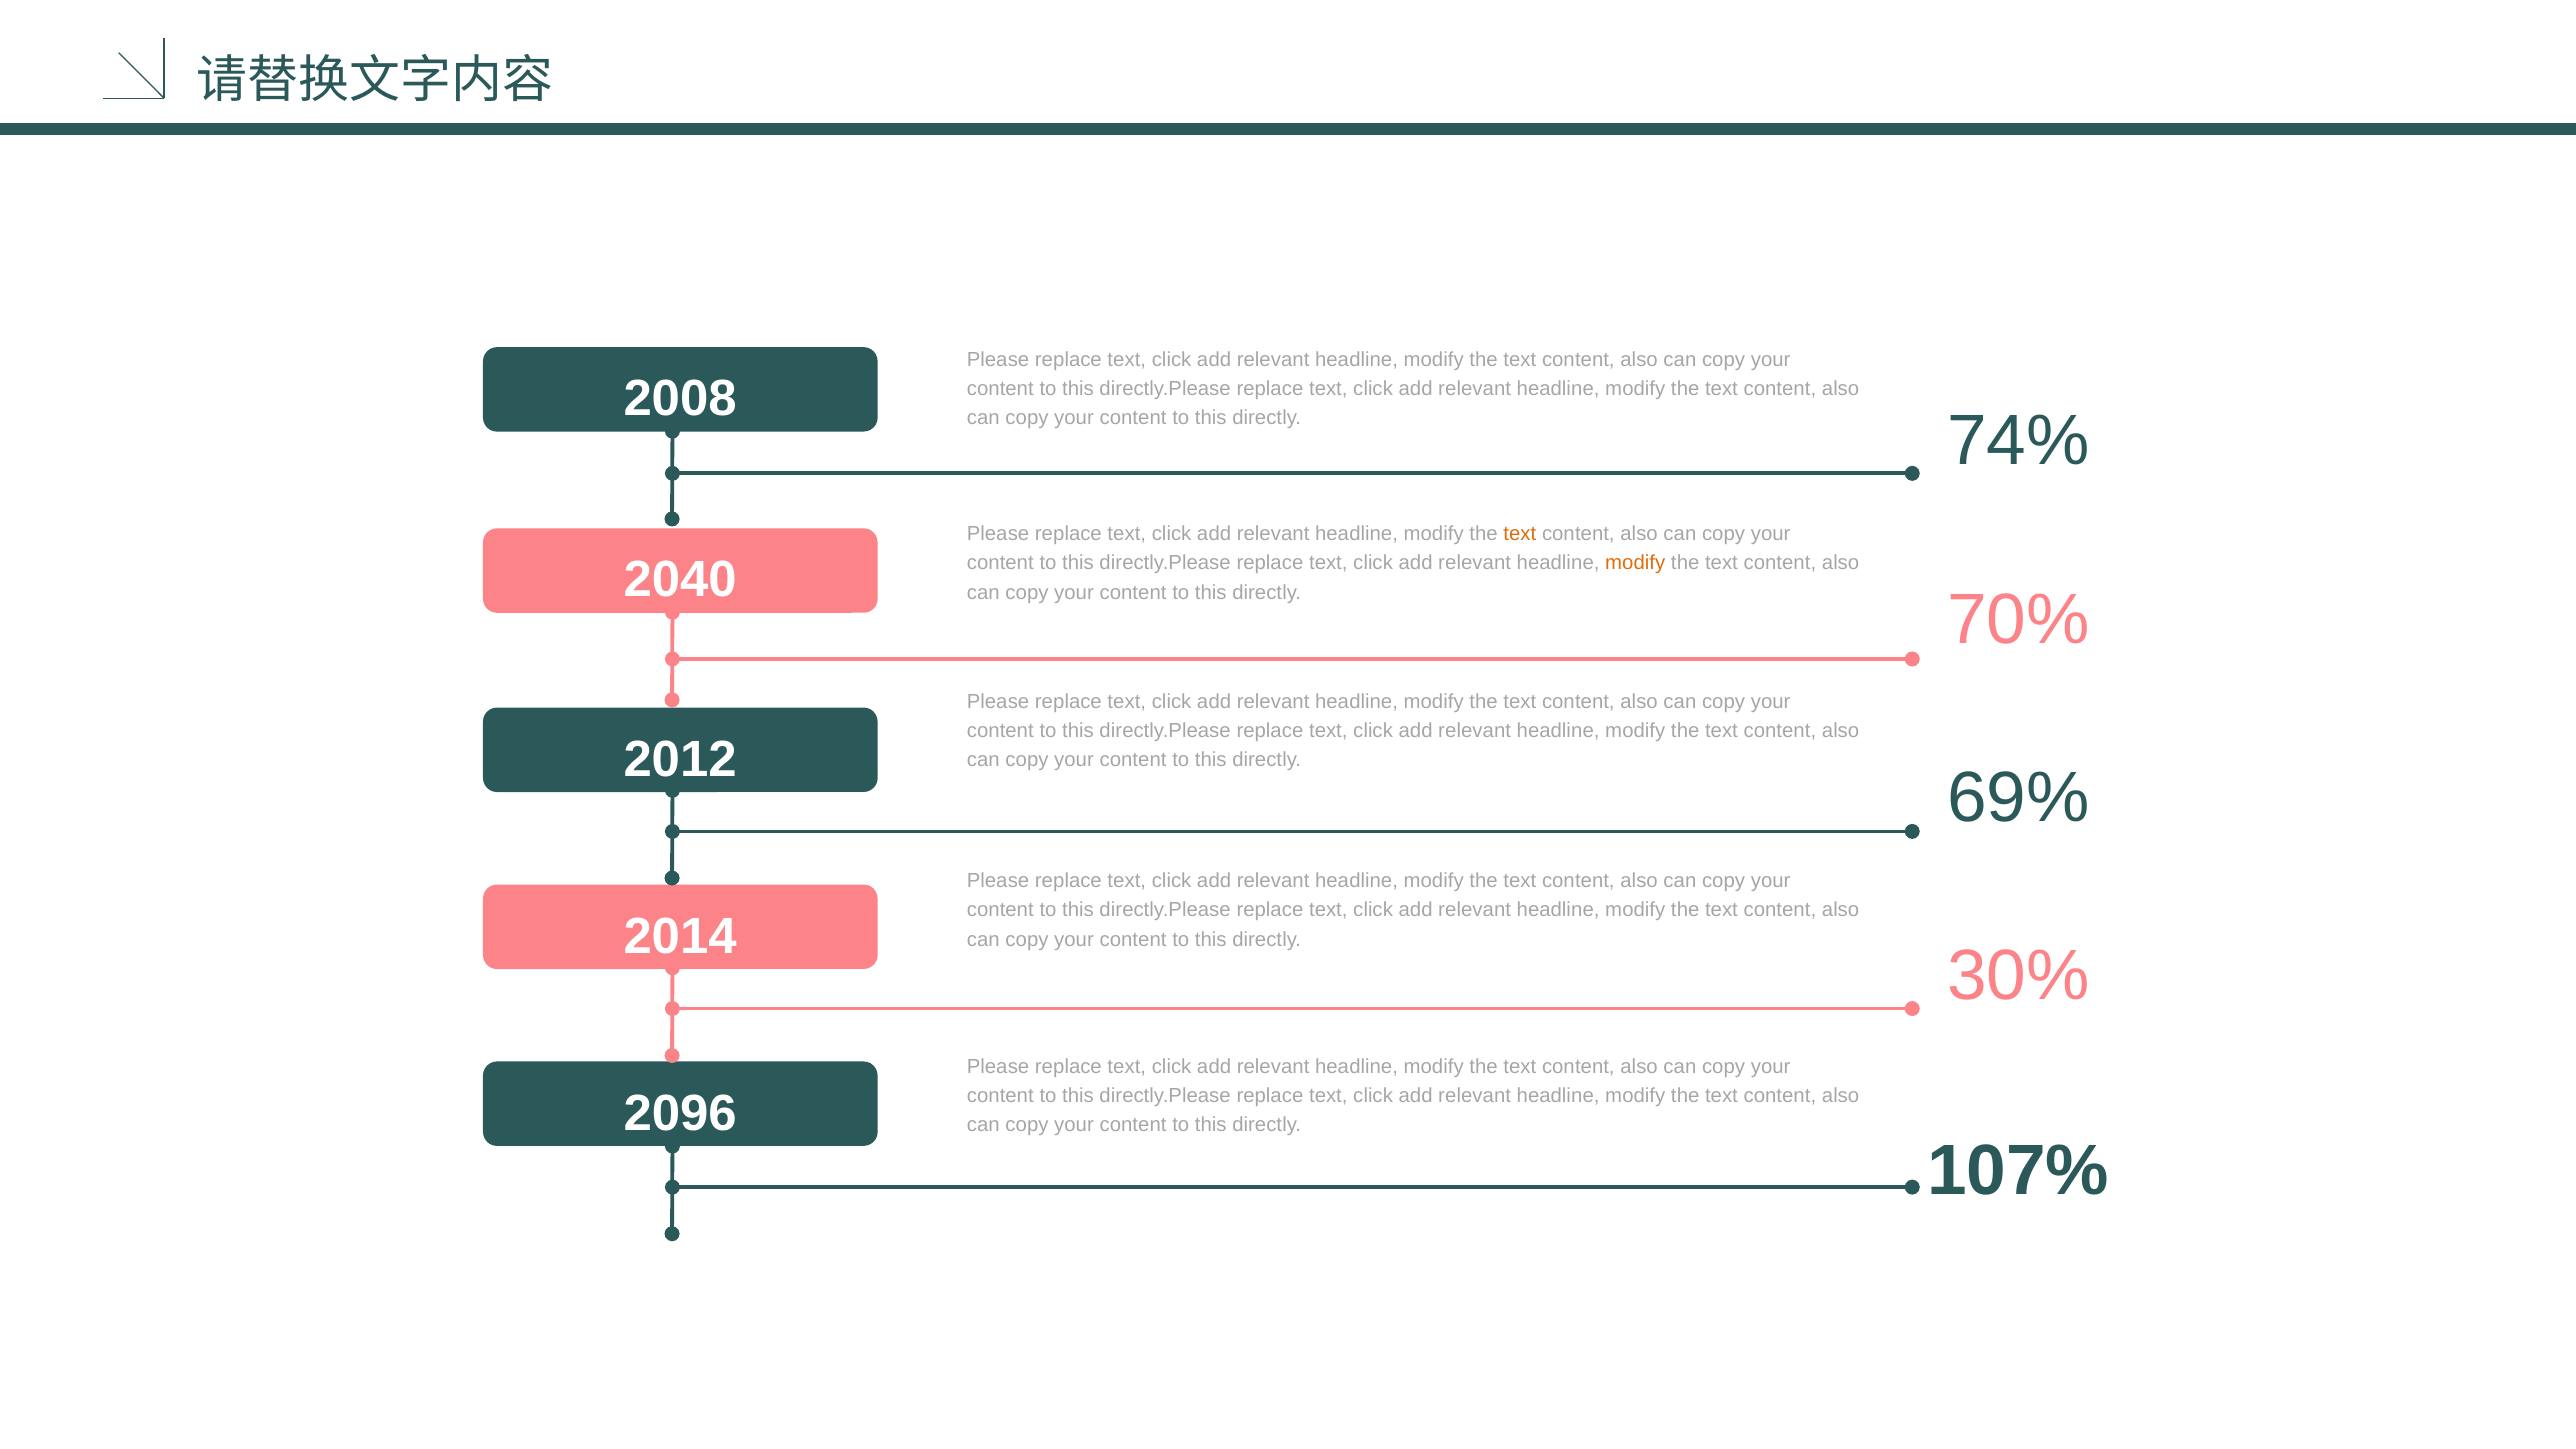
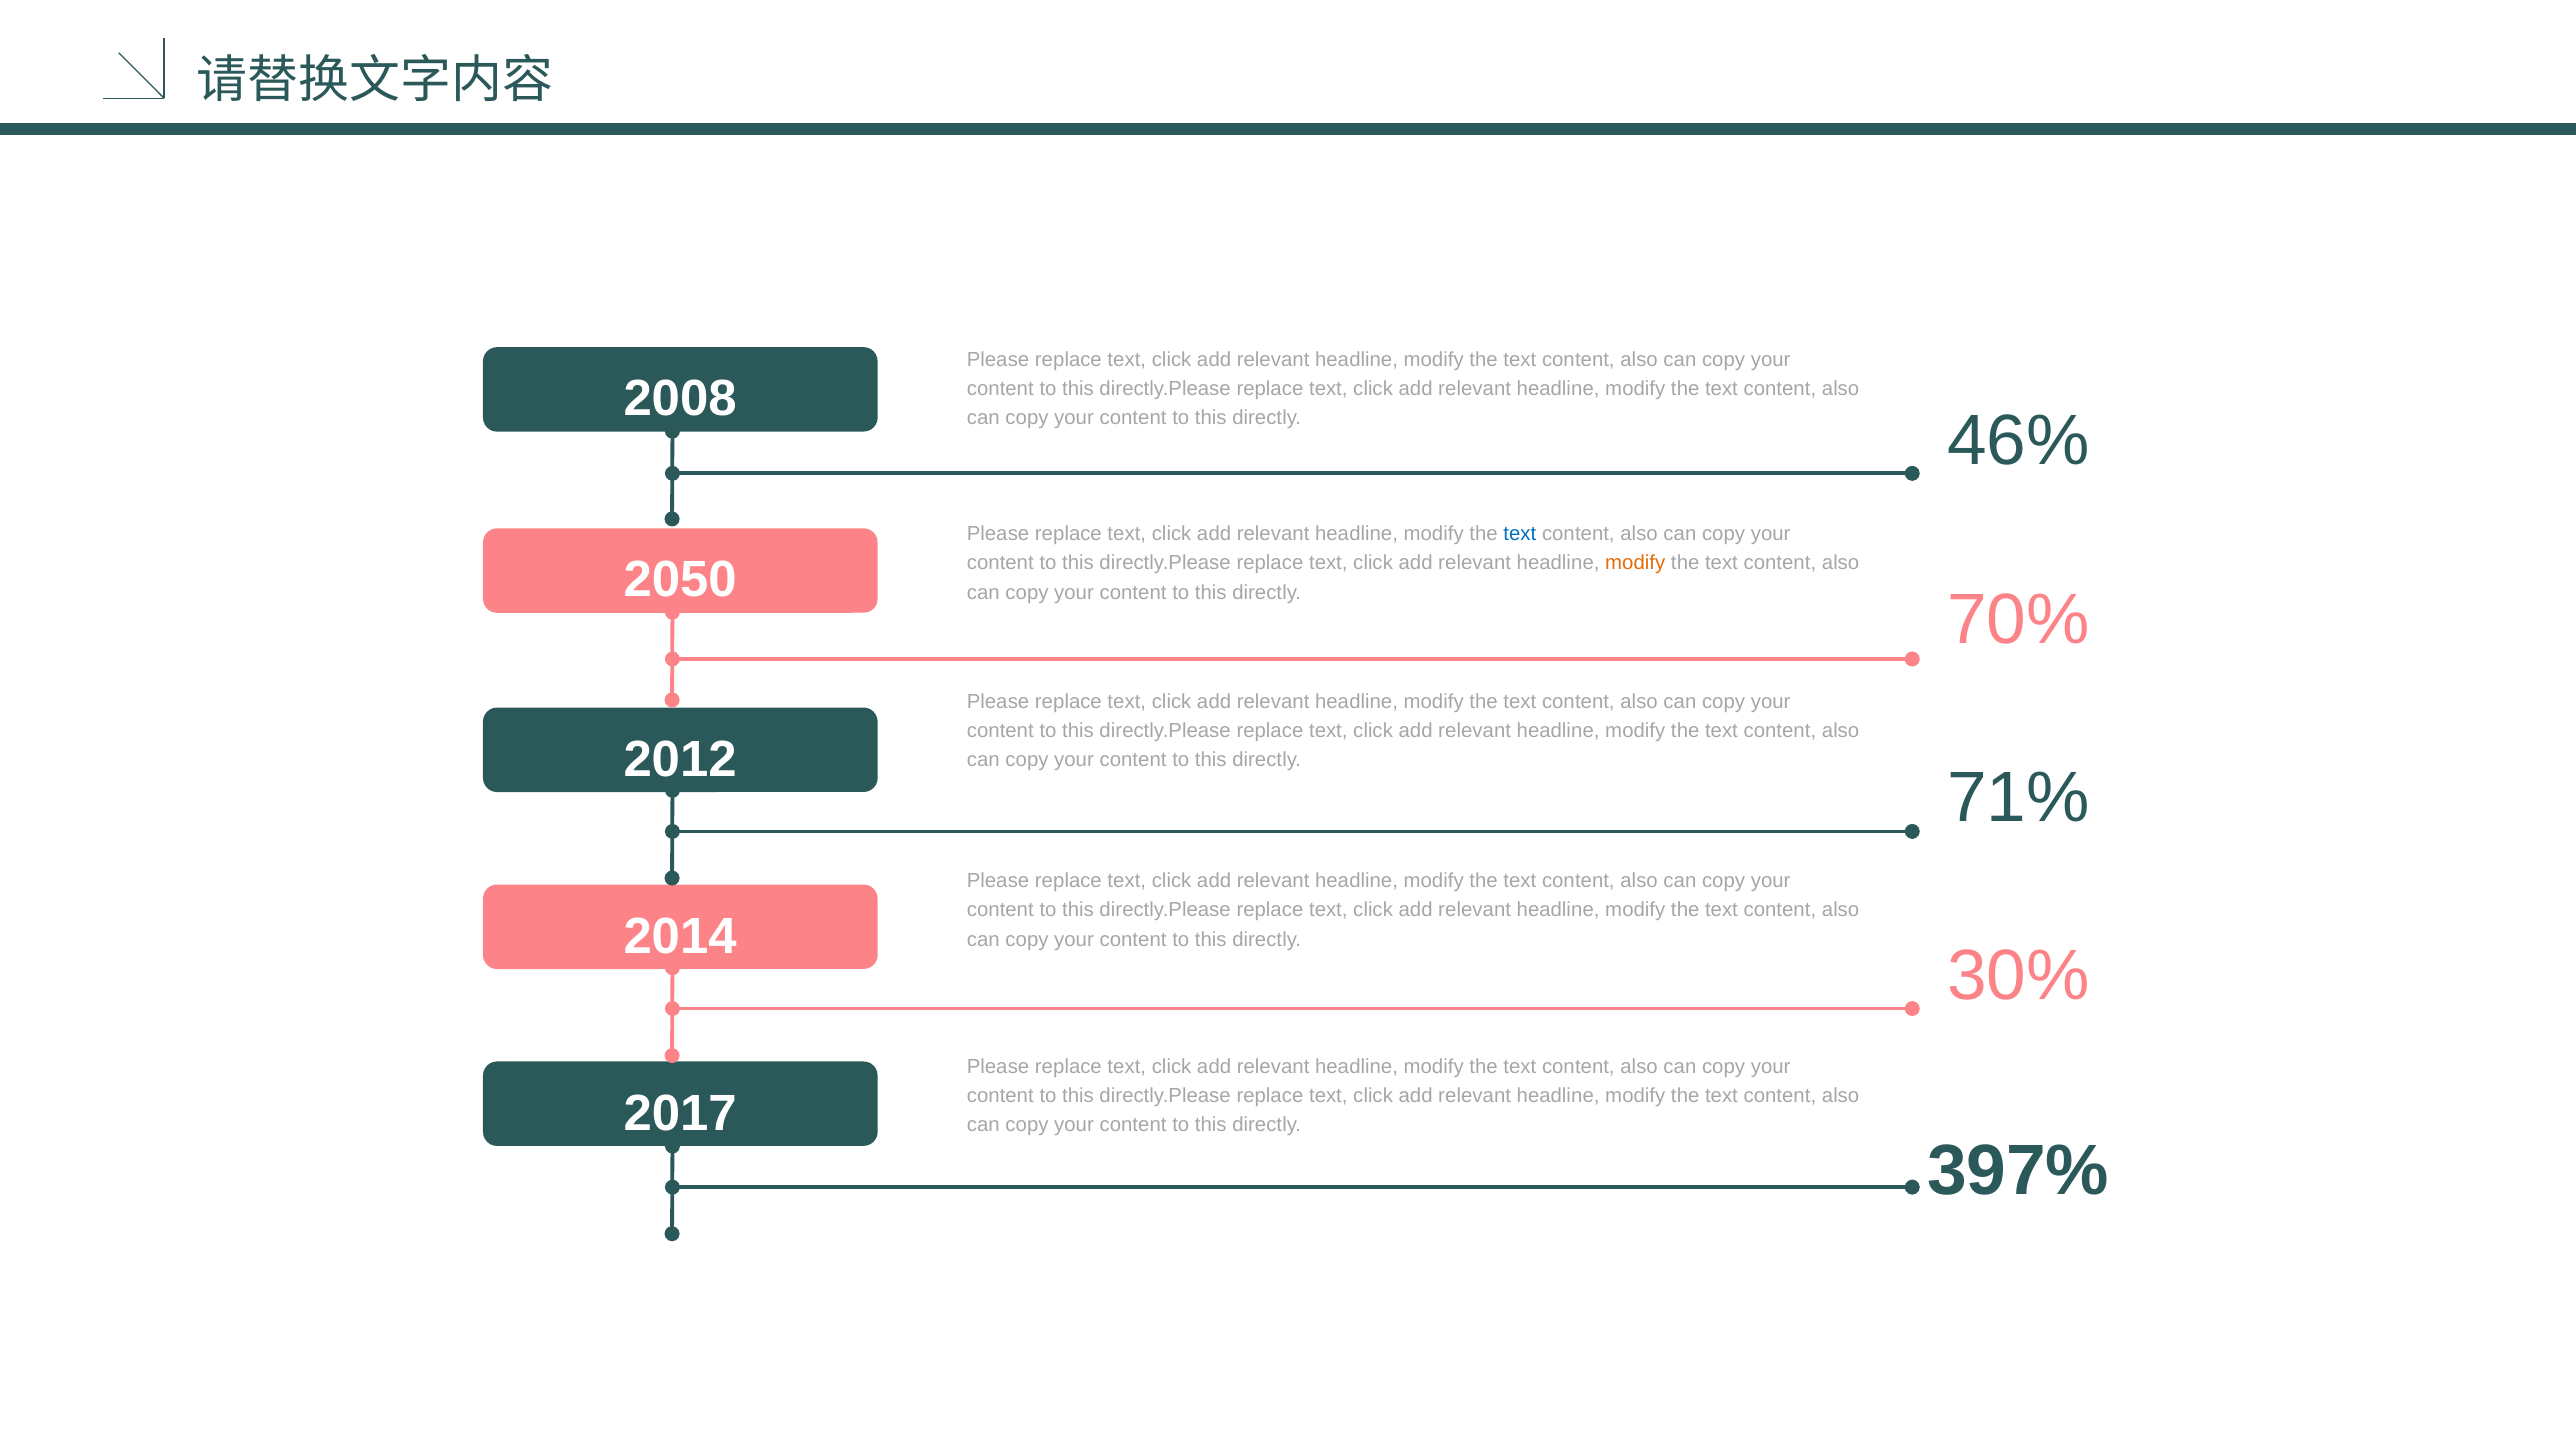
74%: 74% -> 46%
text at (1520, 534) colour: orange -> blue
2040: 2040 -> 2050
69%: 69% -> 71%
2096: 2096 -> 2017
107%: 107% -> 397%
